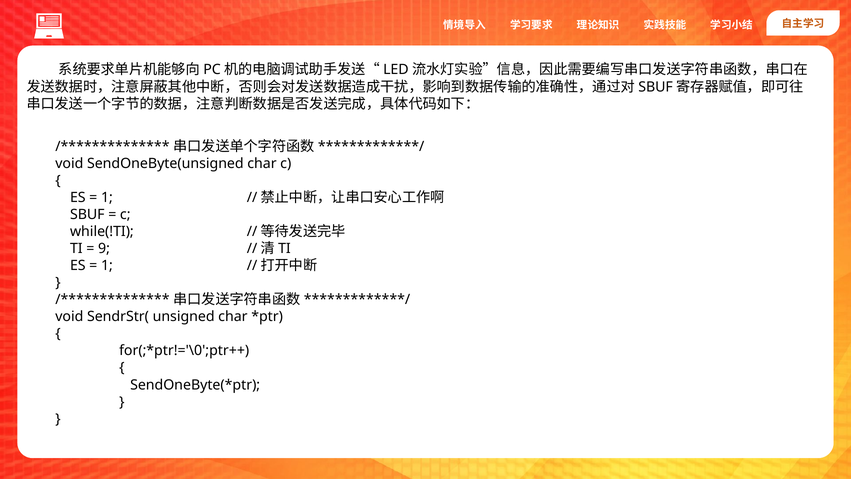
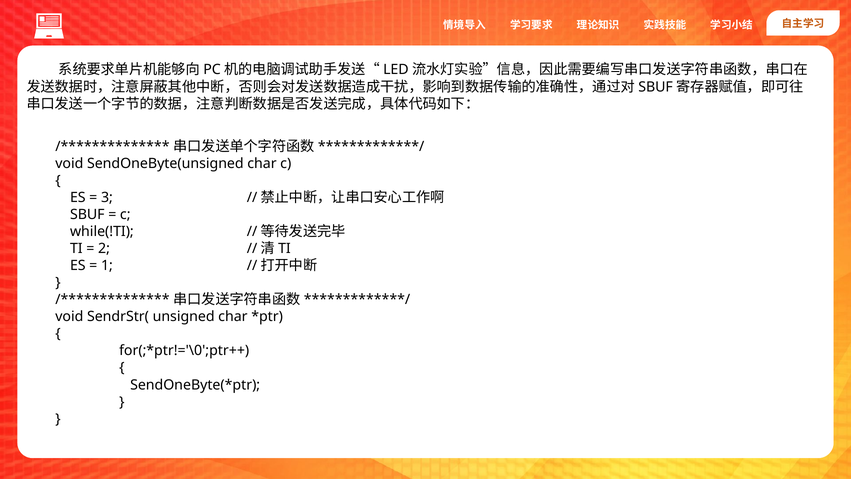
1 at (107, 197): 1 -> 3
9: 9 -> 2
